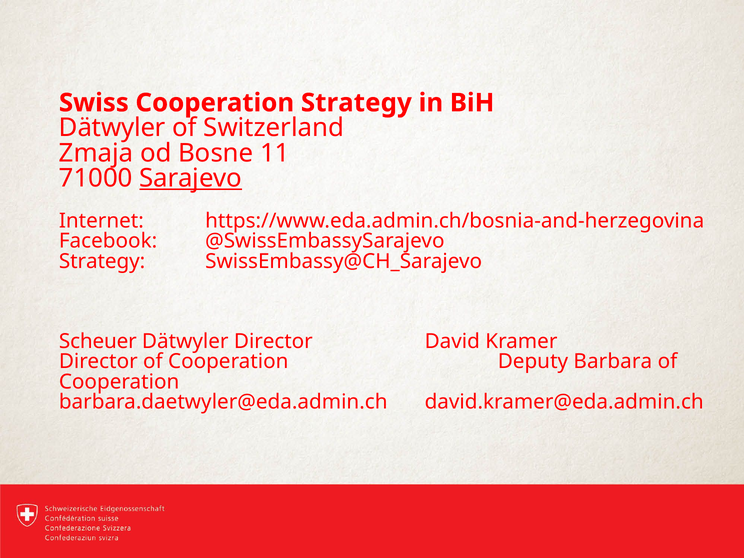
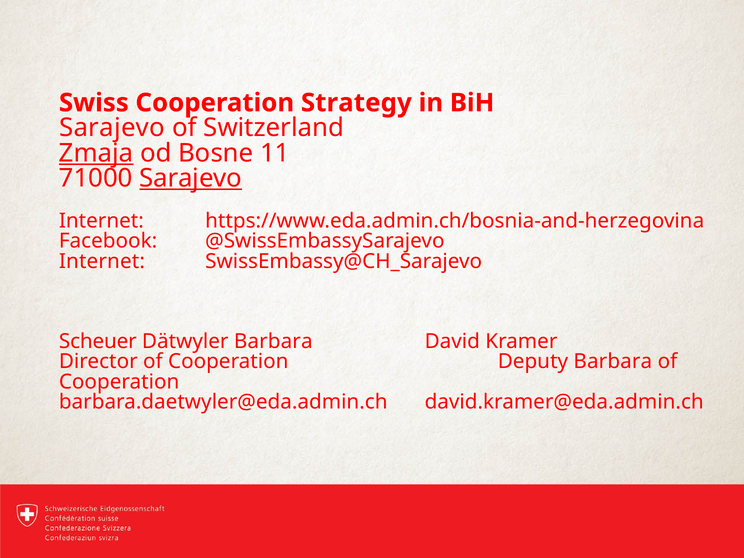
Dätwyler at (112, 128): Dätwyler -> Sarajevo
Zmaja underline: none -> present
Strategy at (102, 261): Strategy -> Internet
Dätwyler Director: Director -> Barbara
